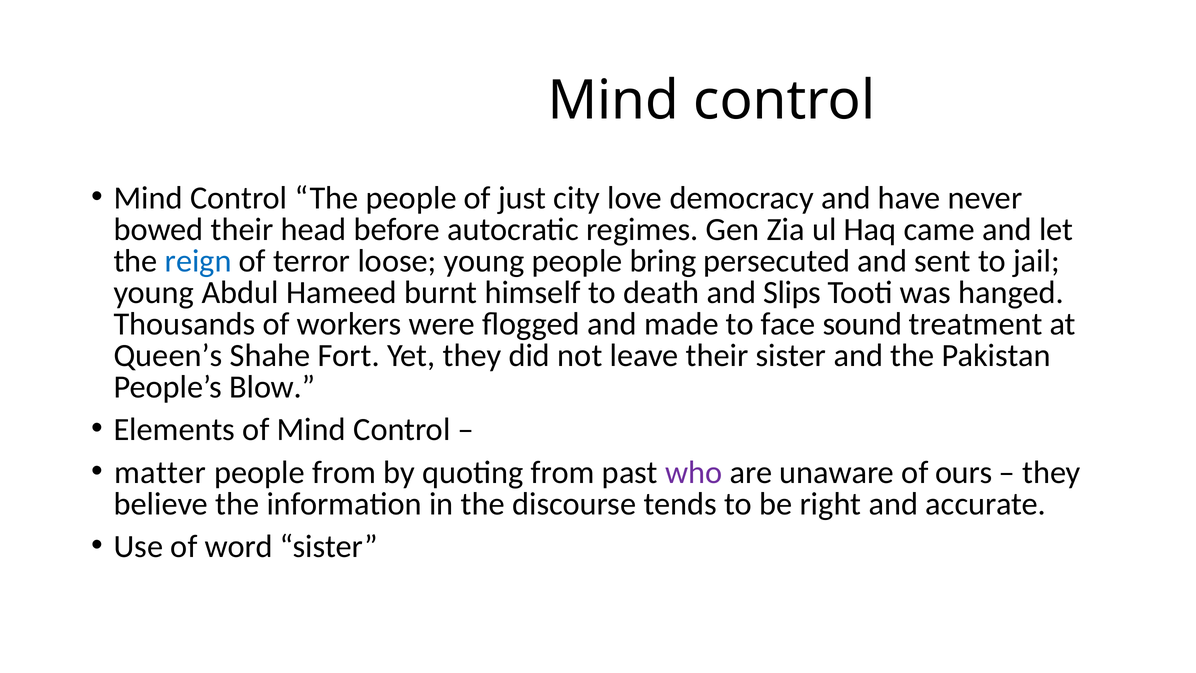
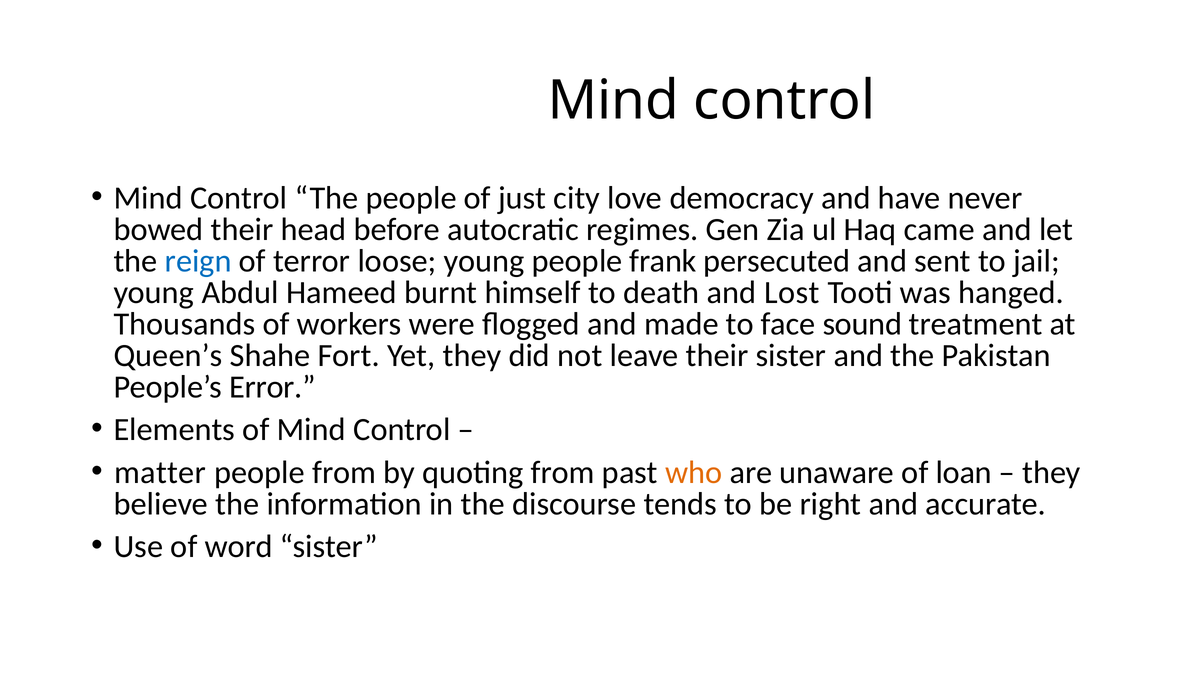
bring: bring -> frank
Slips: Slips -> Lost
Blow: Blow -> Error
who colour: purple -> orange
ours: ours -> loan
